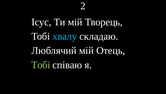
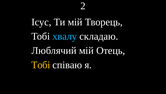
Тобі at (41, 64) colour: light green -> yellow
